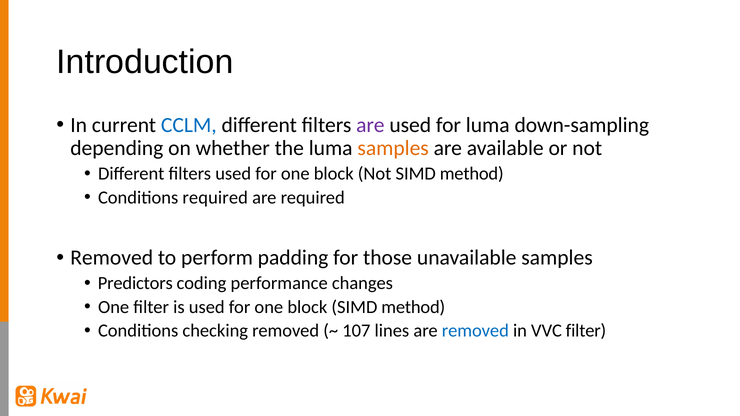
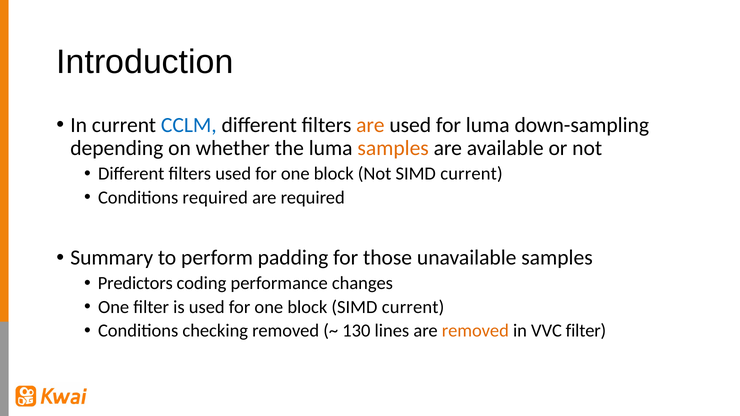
are at (370, 125) colour: purple -> orange
Not SIMD method: method -> current
Removed at (112, 258): Removed -> Summary
block SIMD method: method -> current
107: 107 -> 130
removed at (475, 331) colour: blue -> orange
